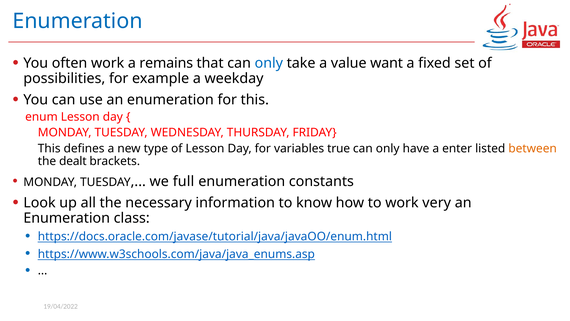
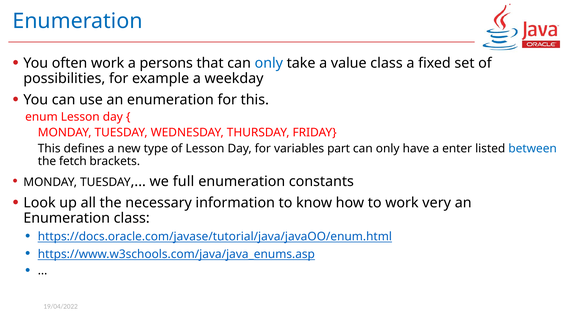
remains: remains -> persons
value want: want -> class
true: true -> part
between colour: orange -> blue
dealt: dealt -> fetch
